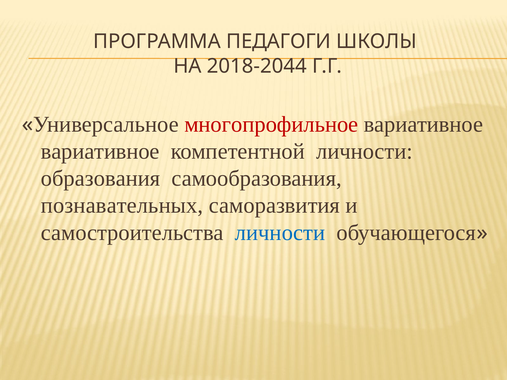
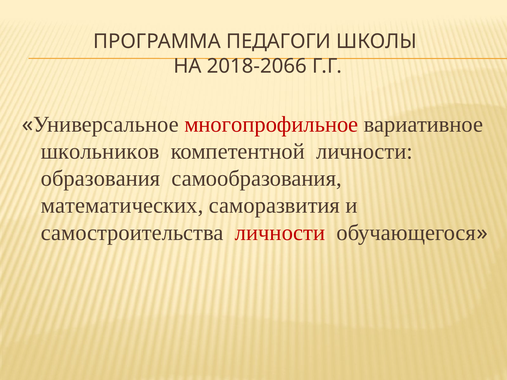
2018-2044: 2018-2044 -> 2018-2066
вариативное at (100, 152): вариативное -> школьников
познавательных: познавательных -> математических
личности at (280, 233) colour: blue -> red
